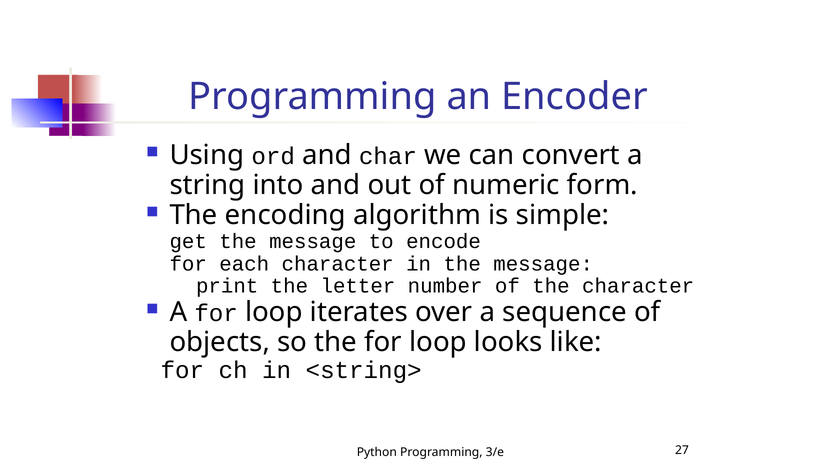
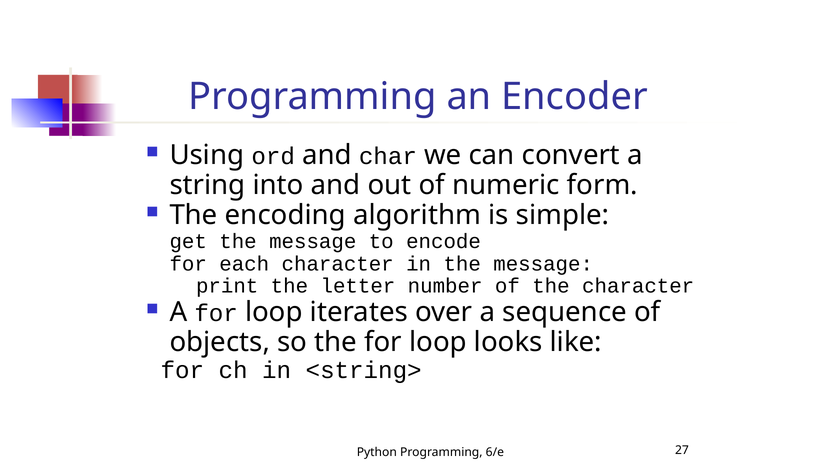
3/e: 3/e -> 6/e
